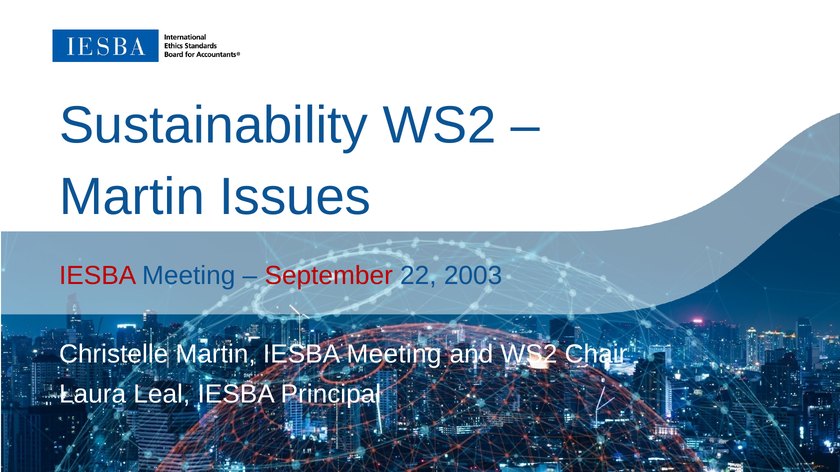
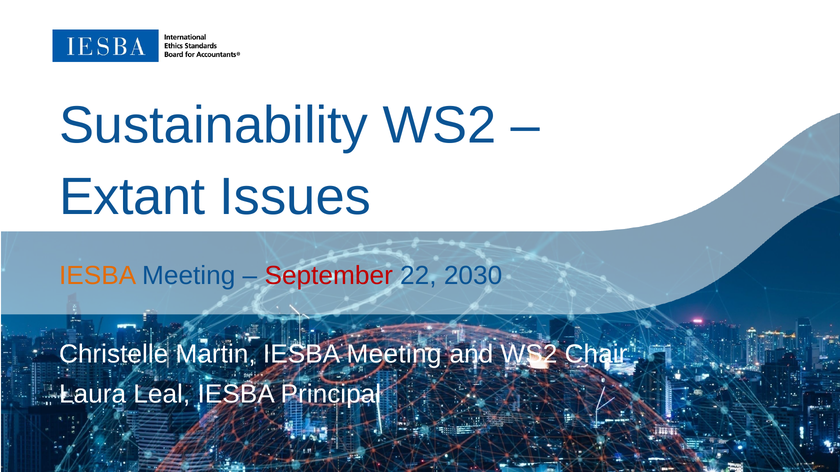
Martin at (132, 197): Martin -> Extant
IESBA at (98, 276) colour: red -> orange
2003: 2003 -> 2030
